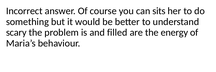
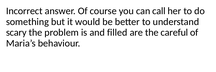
sits: sits -> call
energy: energy -> careful
